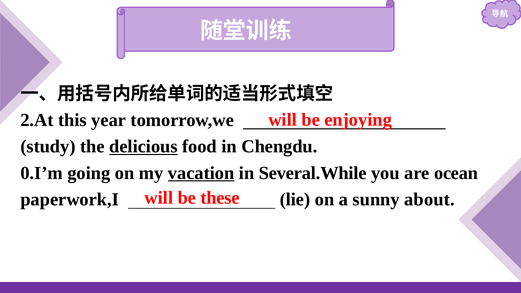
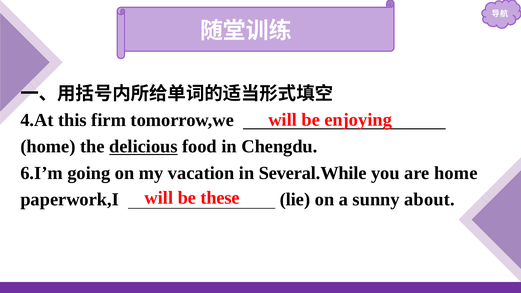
2.At: 2.At -> 4.At
year: year -> firm
study at (48, 147): study -> home
0.I’m: 0.I’m -> 6.I’m
vacation underline: present -> none
are ocean: ocean -> home
